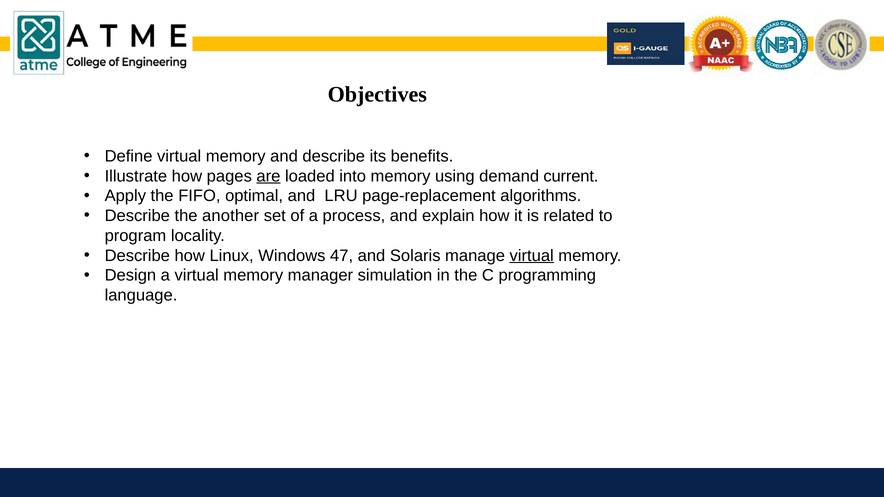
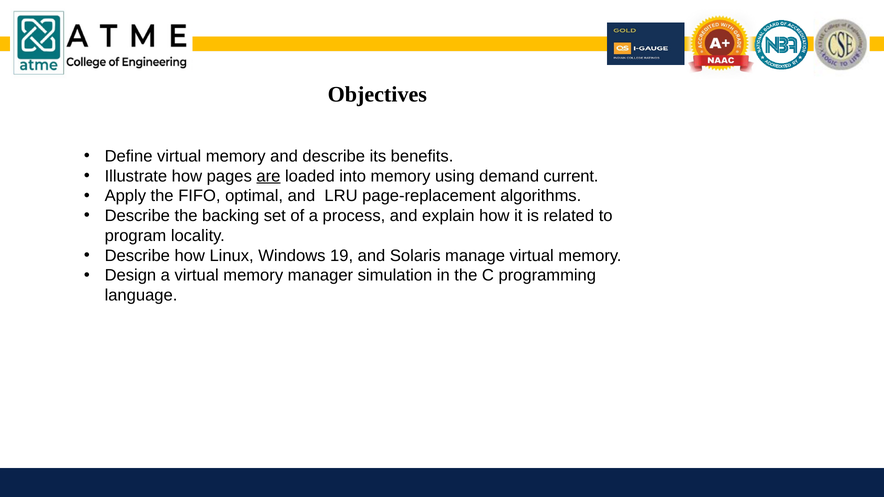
another: another -> backing
47: 47 -> 19
virtual at (532, 256) underline: present -> none
